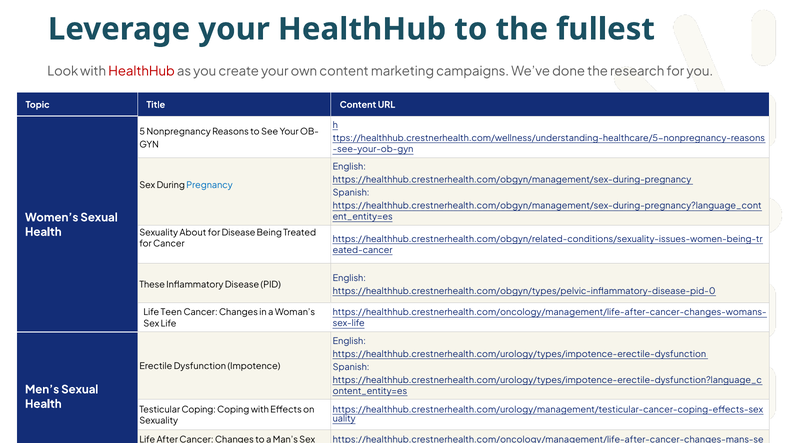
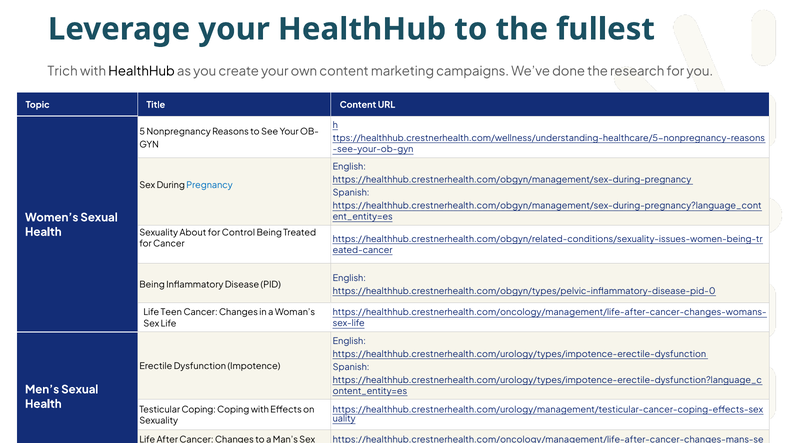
Look: Look -> Trich
HealthHub at (142, 71) colour: red -> black
for Disease: Disease -> Control
These at (152, 285): These -> Being
